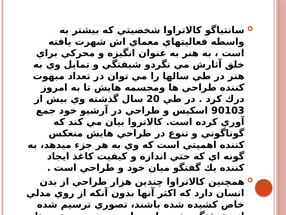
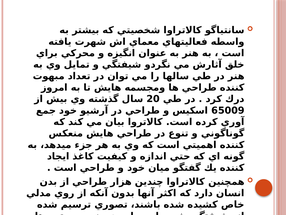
90103: 90103 -> 65009
